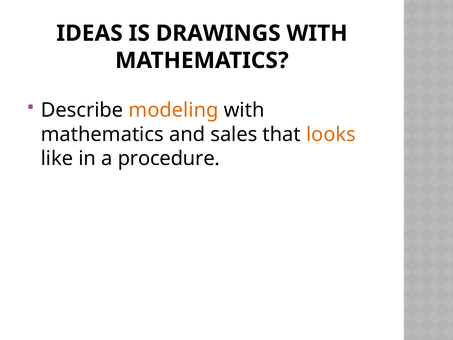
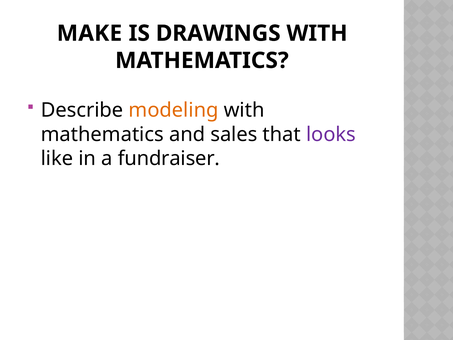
IDEAS: IDEAS -> MAKE
looks colour: orange -> purple
procedure: procedure -> fundraiser
